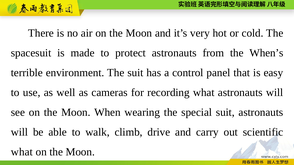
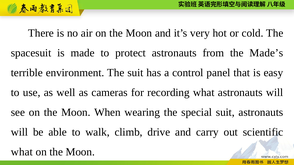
When’s: When’s -> Made’s
